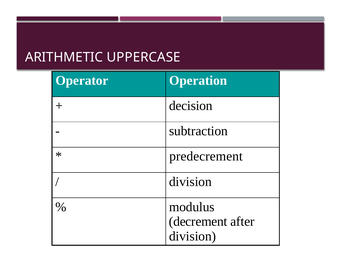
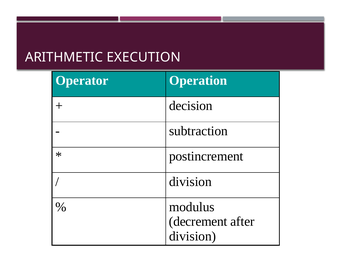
UPPERCASE: UPPERCASE -> EXECUTION
predecrement: predecrement -> postincrement
